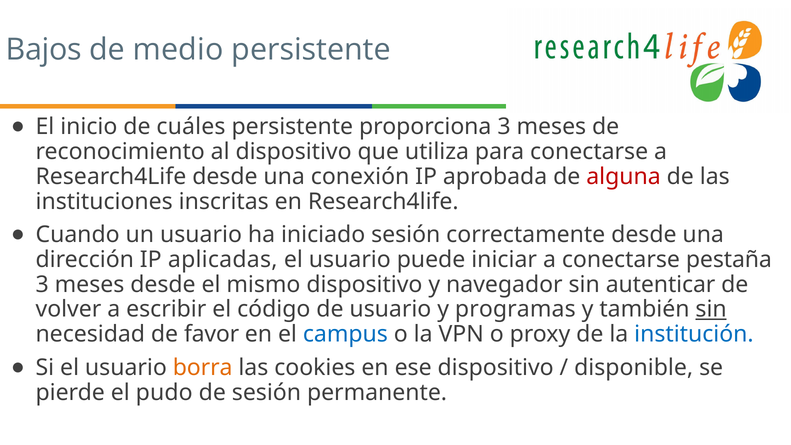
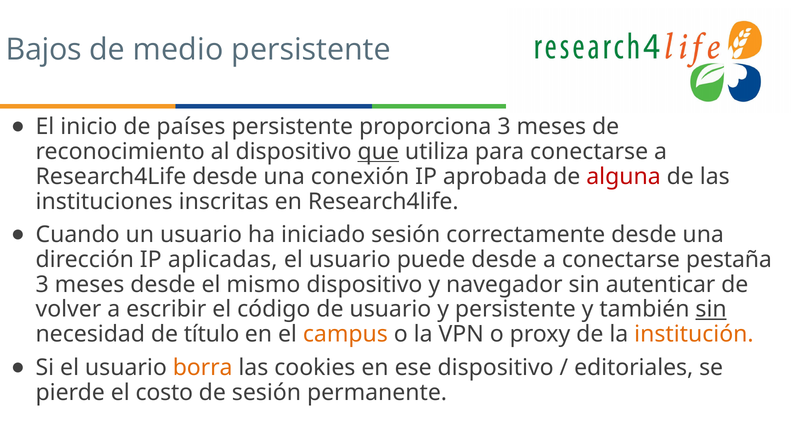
cuáles: cuáles -> países
que underline: none -> present
puede iniciar: iniciar -> desde
y programas: programas -> persistente
favor: favor -> título
campus colour: blue -> orange
institución colour: blue -> orange
disponible: disponible -> editoriales
pudo: pudo -> costo
